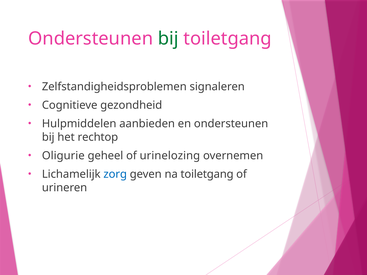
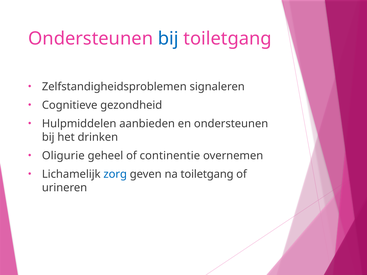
bij at (168, 39) colour: green -> blue
rechtop: rechtop -> drinken
urinelozing: urinelozing -> continentie
